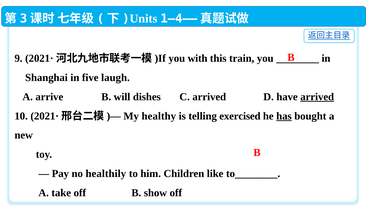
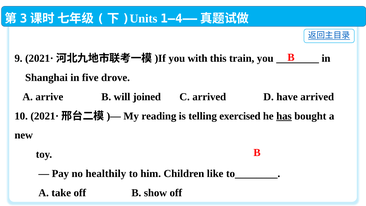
laugh: laugh -> drove
dishes: dishes -> joined
arrived at (317, 97) underline: present -> none
healthy: healthy -> reading
